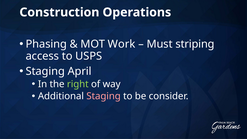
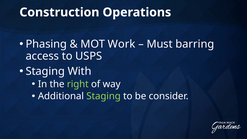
striping: striping -> barring
April: April -> With
Staging at (104, 96) colour: pink -> light green
